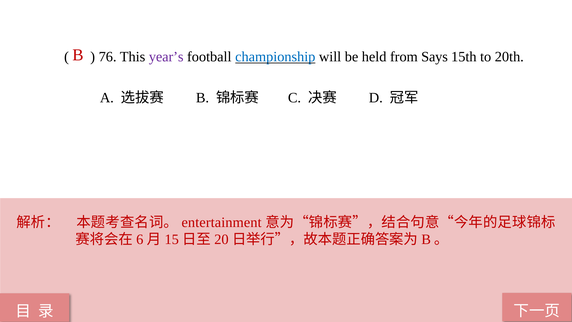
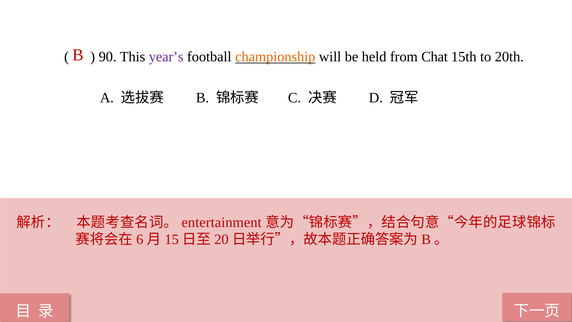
76: 76 -> 90
championship colour: blue -> orange
Says: Says -> Chat
